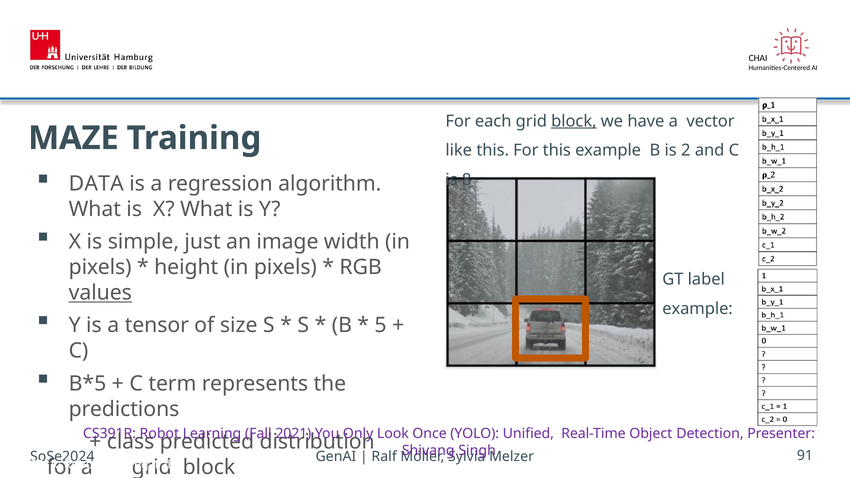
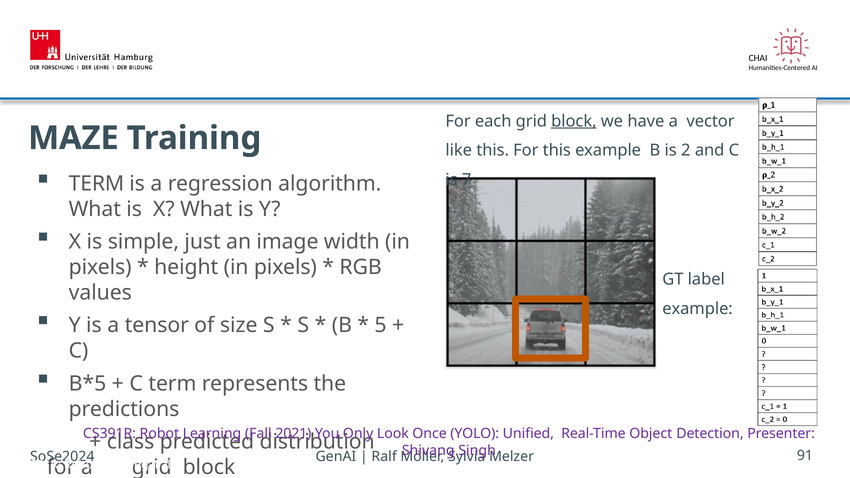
DATA at (96, 184): DATA -> TERM
8: 8 -> 7
values underline: present -> none
